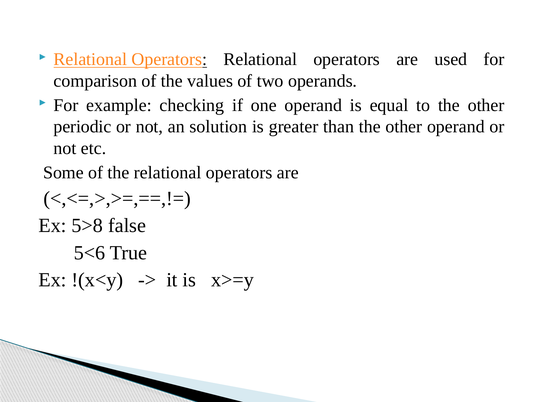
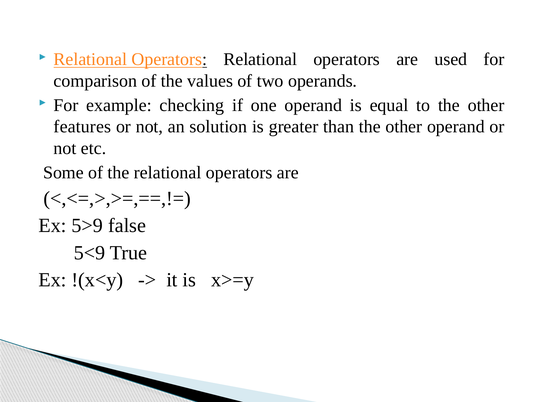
periodic: periodic -> features
5>8: 5>8 -> 5>9
5<6: 5<6 -> 5<9
